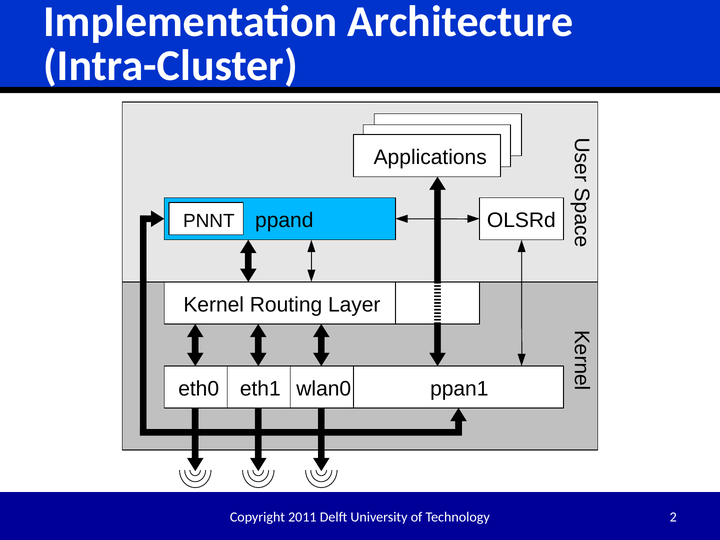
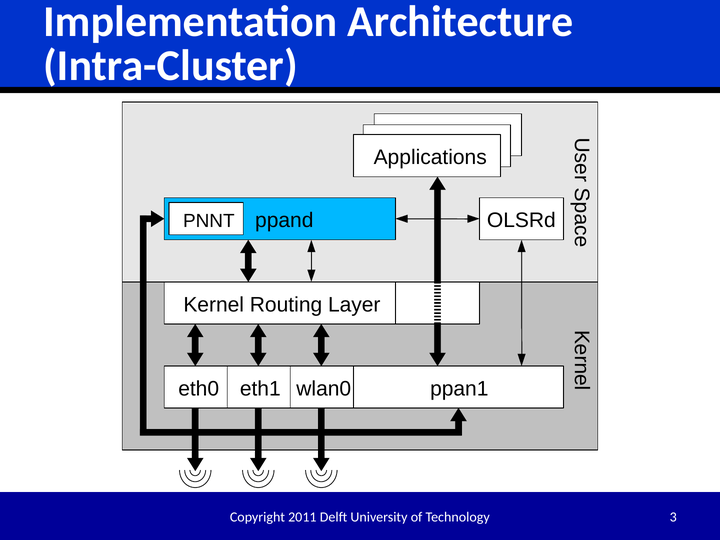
2: 2 -> 3
